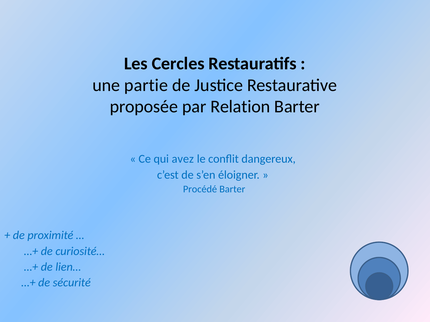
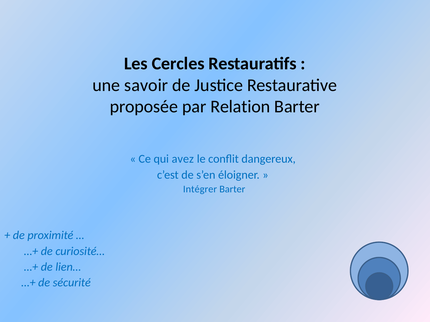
partie: partie -> savoir
Procédé: Procédé -> Intégrer
